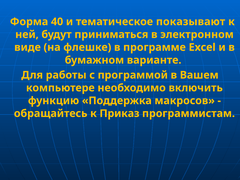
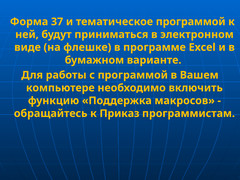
40: 40 -> 37
тематическое показывают: показывают -> программой
